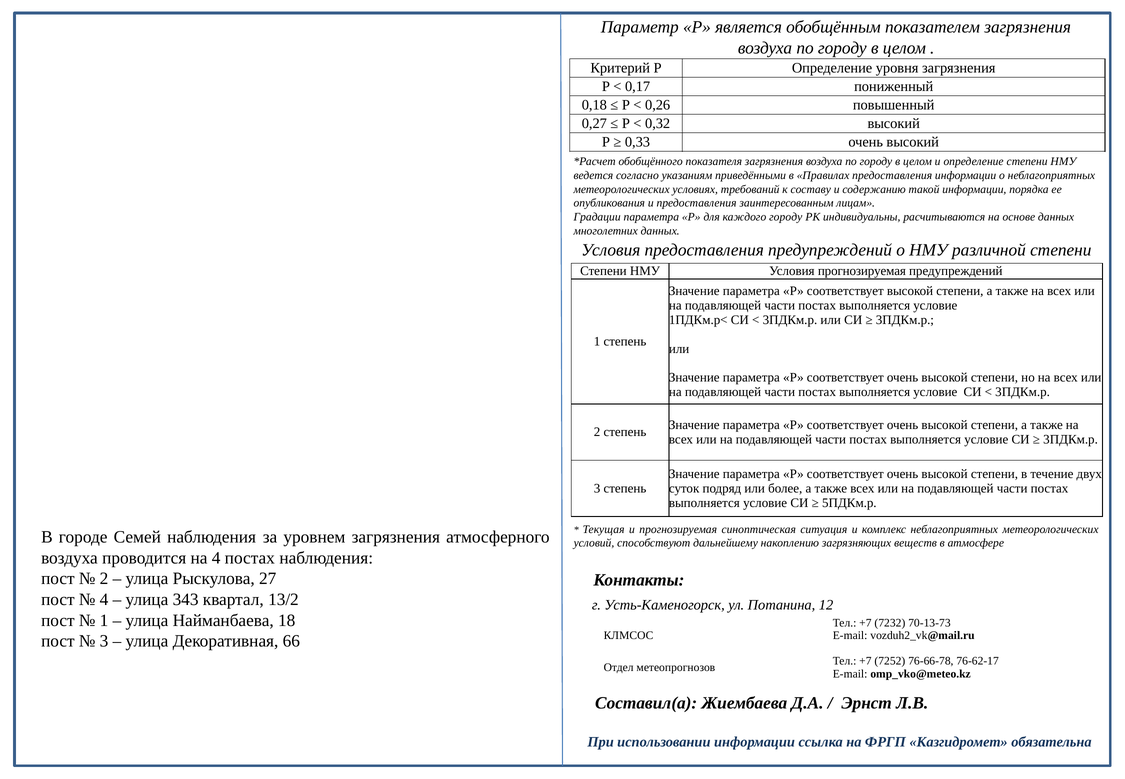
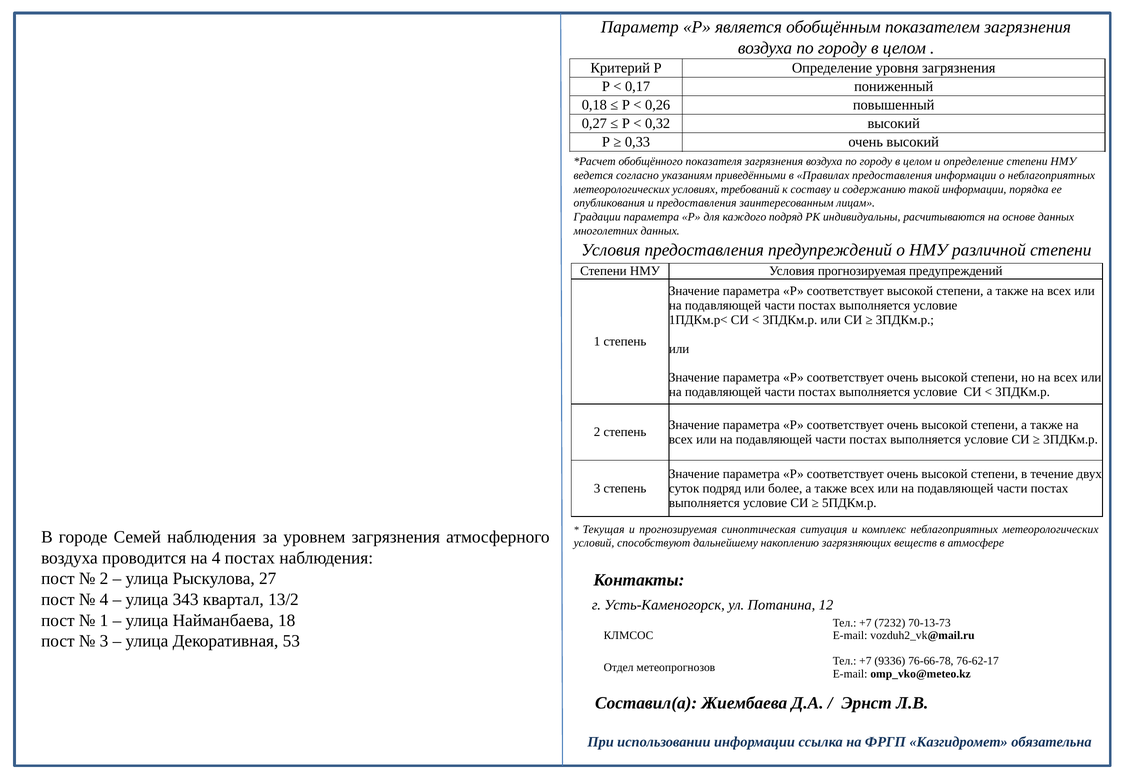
каждого городу: городу -> подряд
66: 66 -> 53
7252: 7252 -> 9336
